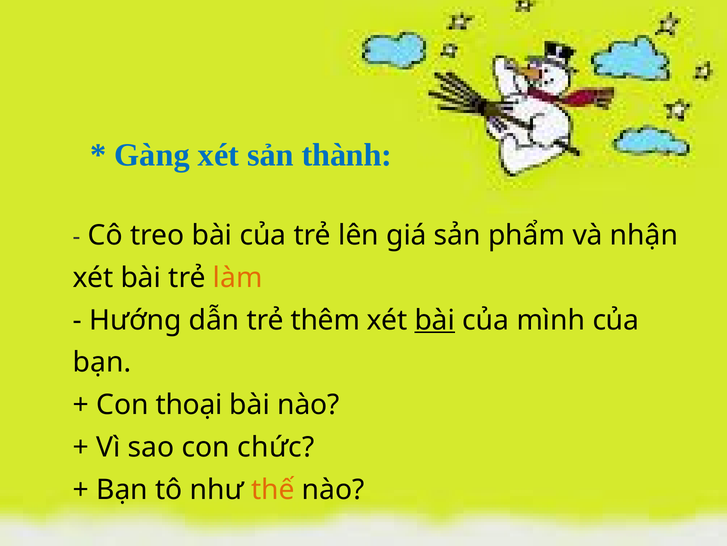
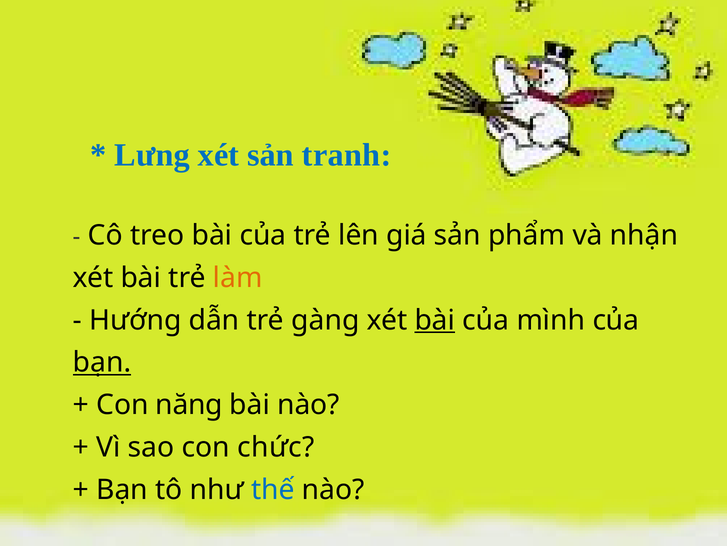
Gàng: Gàng -> Lưng
thành: thành -> tranh
thêm: thêm -> gàng
bạn at (102, 362) underline: none -> present
thoại: thoại -> năng
thế colour: orange -> blue
